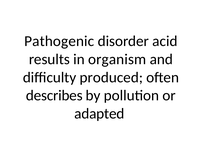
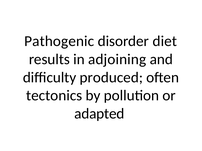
acid: acid -> diet
organism: organism -> adjoining
describes: describes -> tectonics
